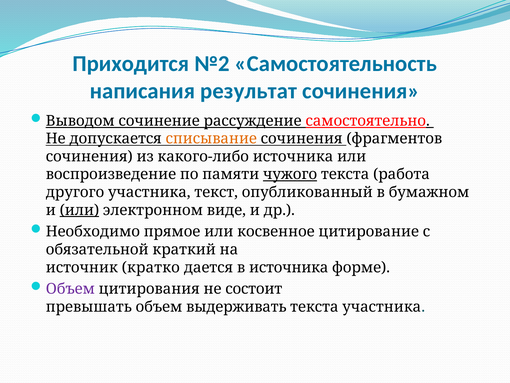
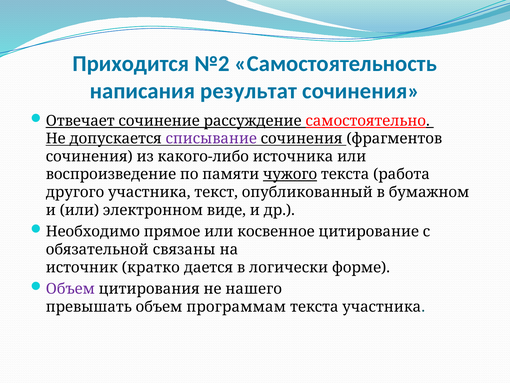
Выводом: Выводом -> Отвечает
списывание colour: orange -> purple
или at (79, 210) underline: present -> none
краткий: краткий -> связаны
в источника: источника -> логически
состоит: состоит -> нашего
выдерживать: выдерживать -> программам
